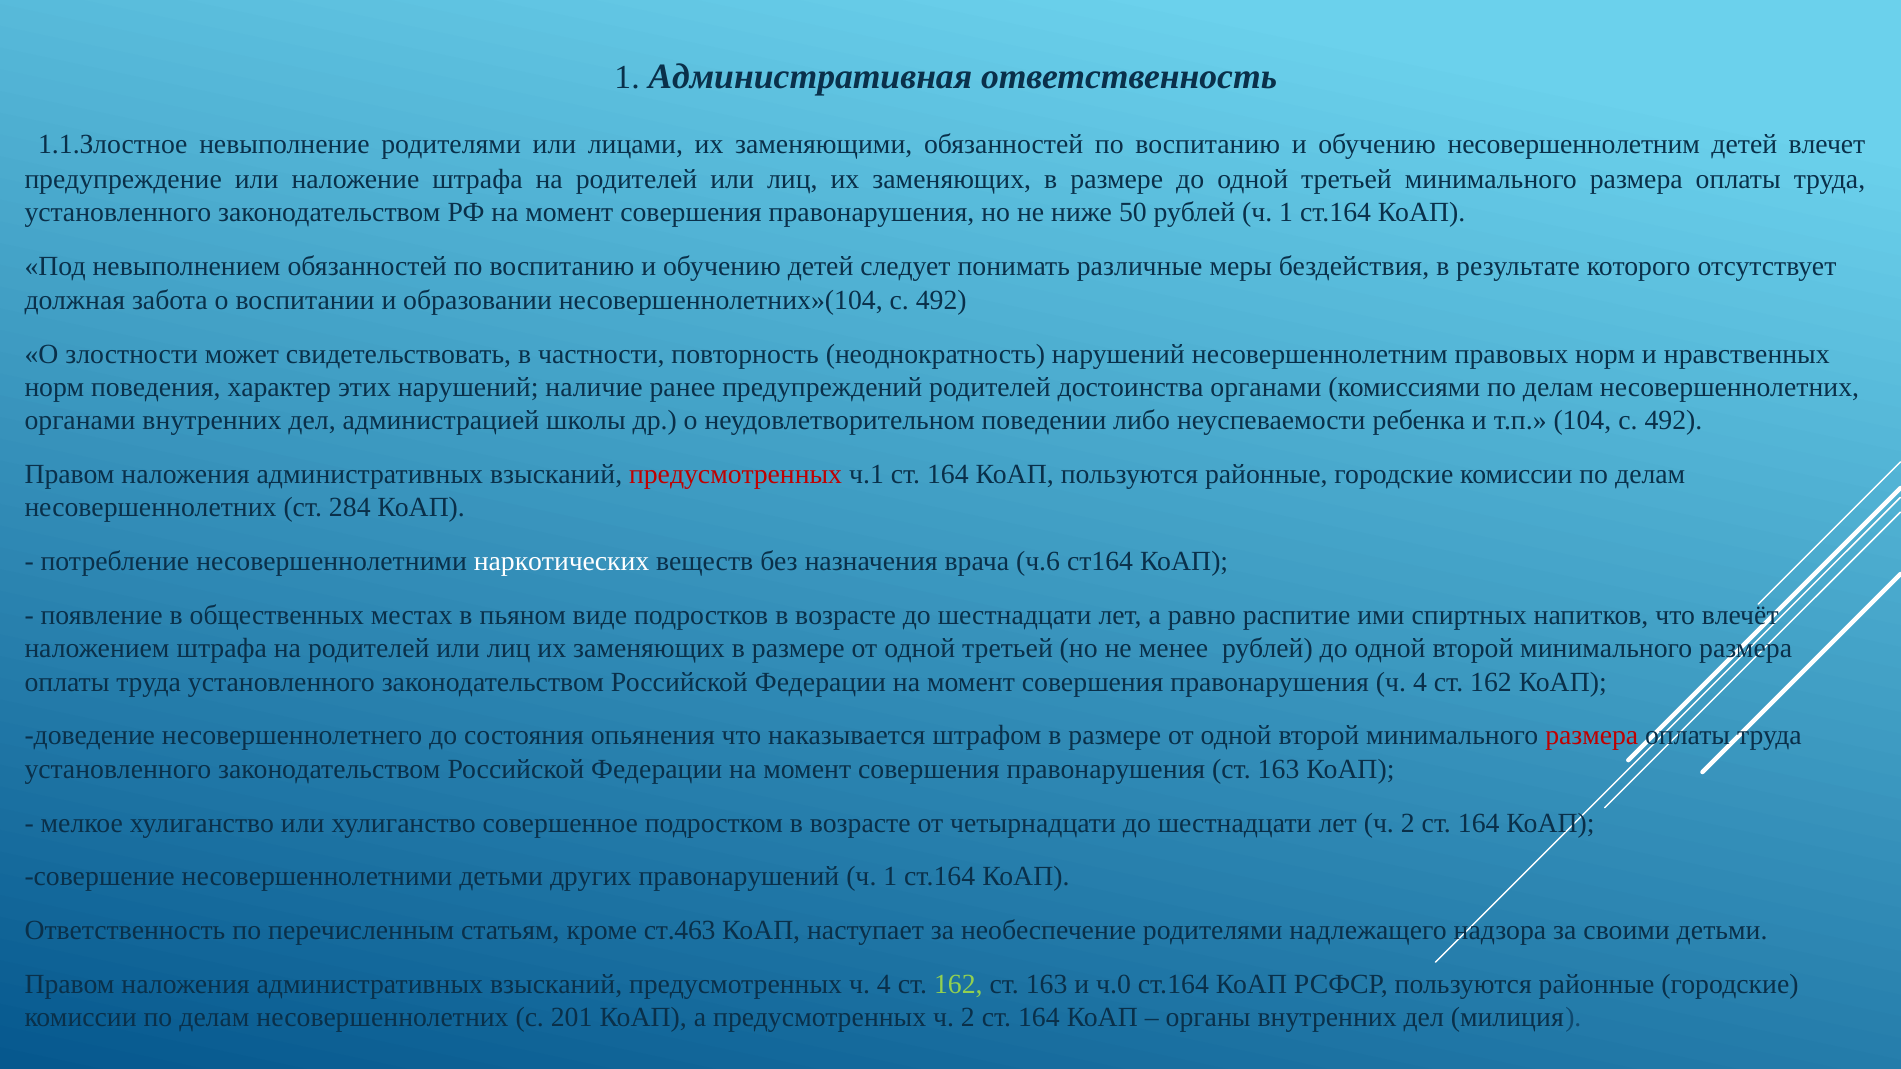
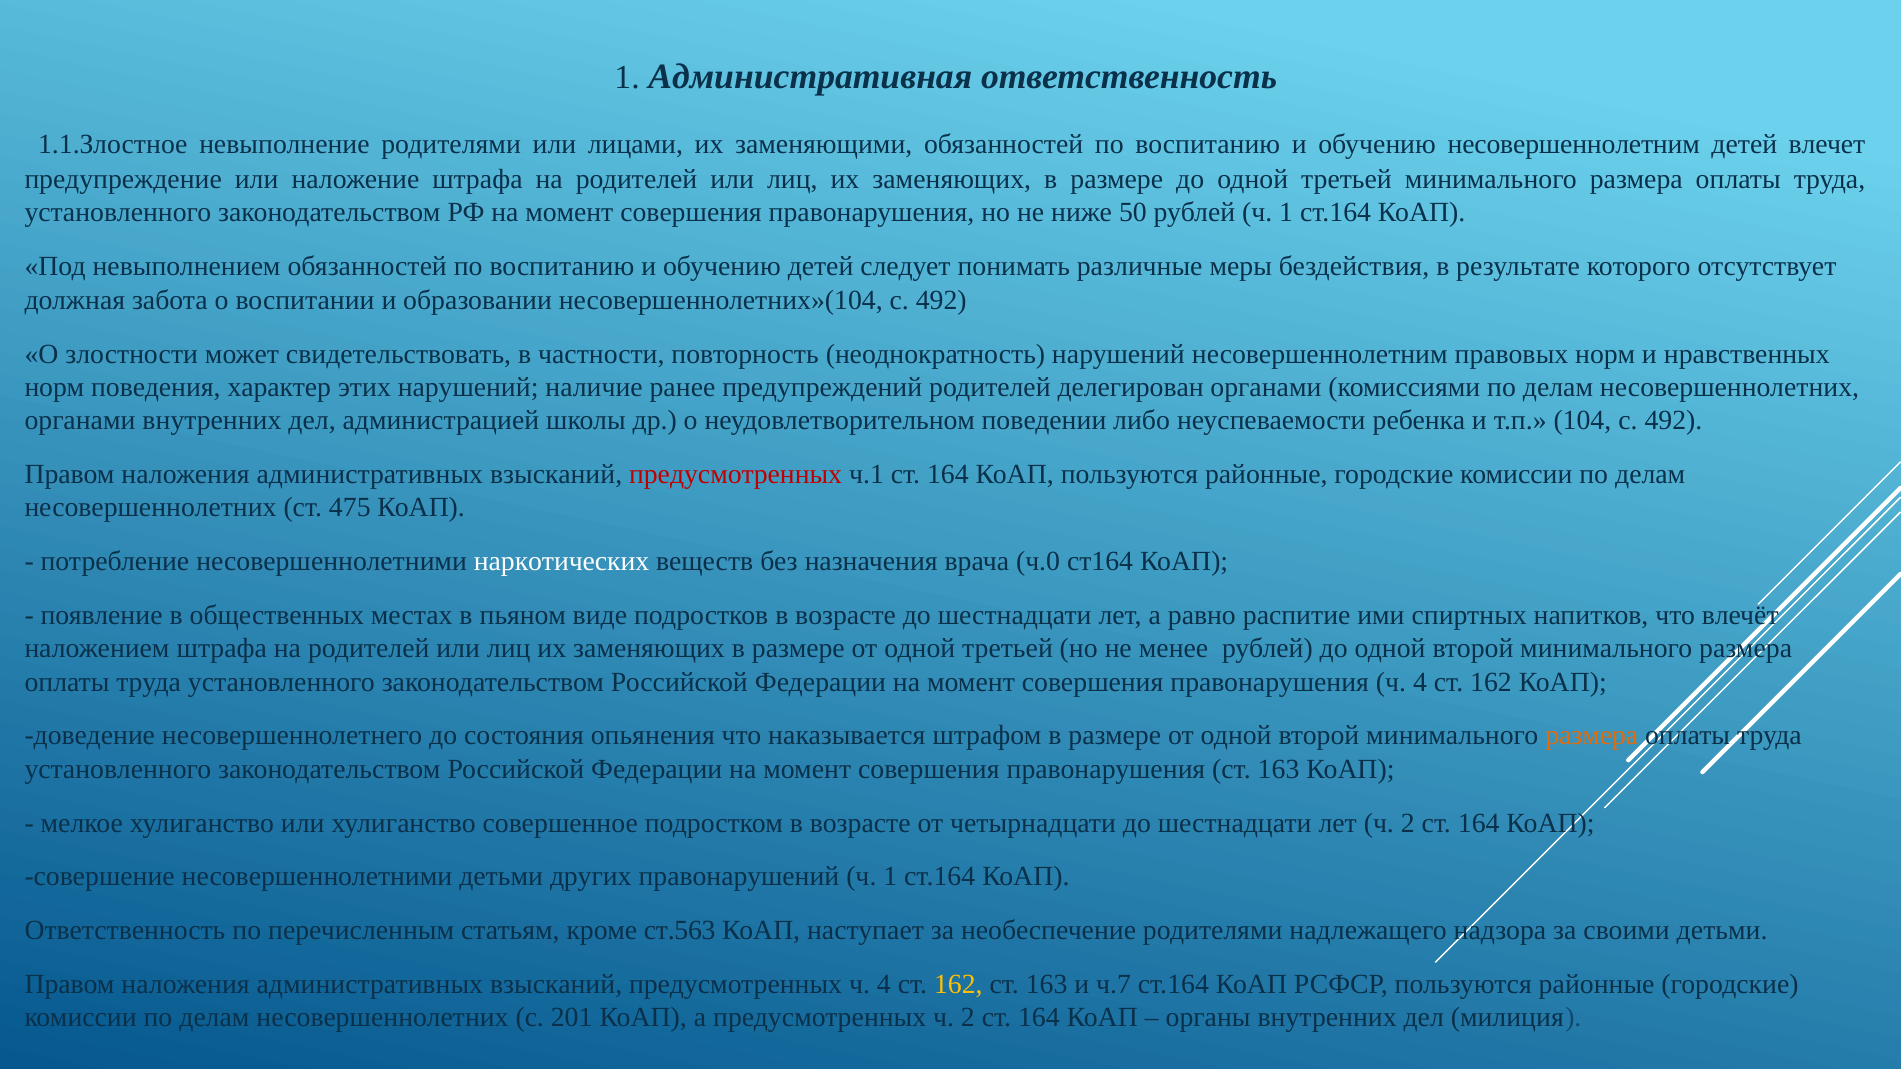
достоинства: достоинства -> делегирован
284: 284 -> 475
ч.6: ч.6 -> ч.0
размера at (1592, 736) colour: red -> orange
ст.463: ст.463 -> ст.563
162 at (958, 985) colour: light green -> yellow
ч.0: ч.0 -> ч.7
